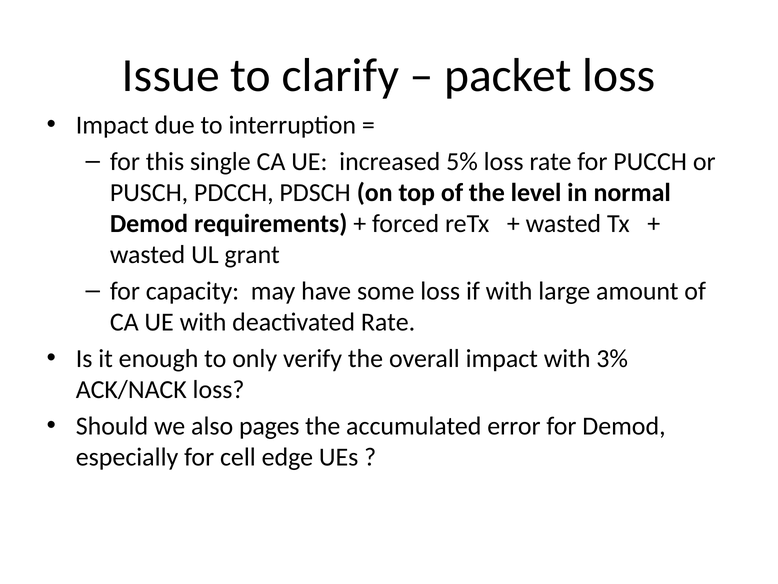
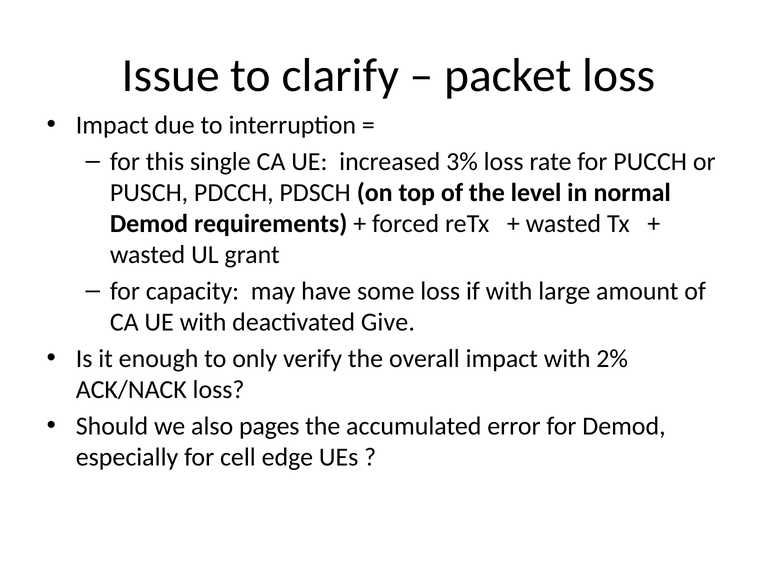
5%: 5% -> 3%
deactivated Rate: Rate -> Give
3%: 3% -> 2%
